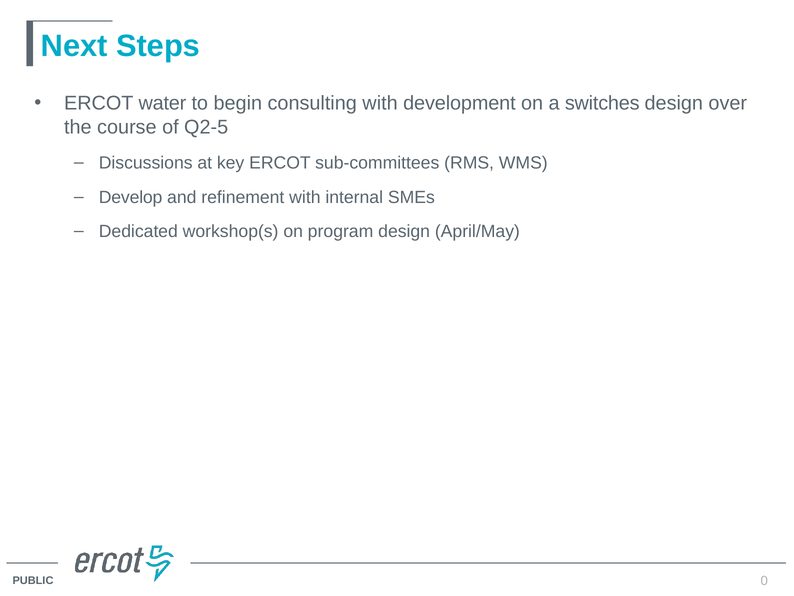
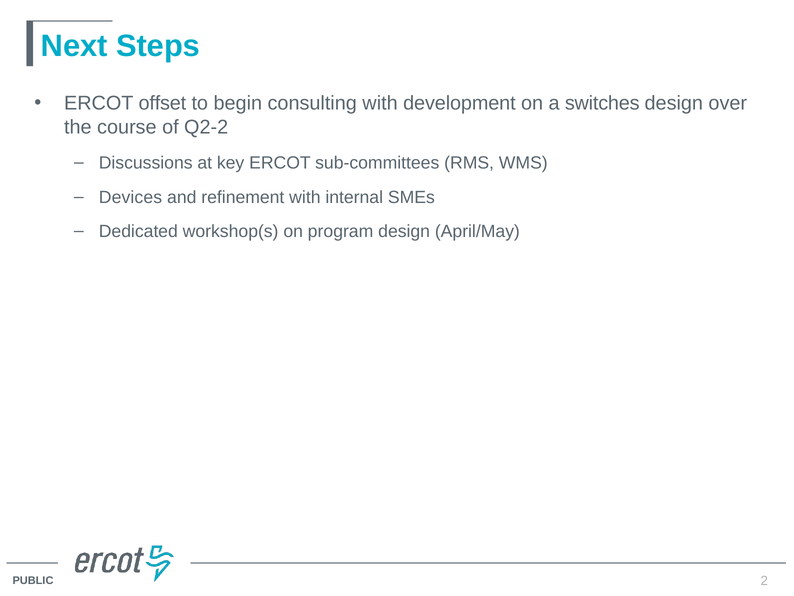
water: water -> offset
Q2-5: Q2-5 -> Q2-2
Develop: Develop -> Devices
0: 0 -> 2
